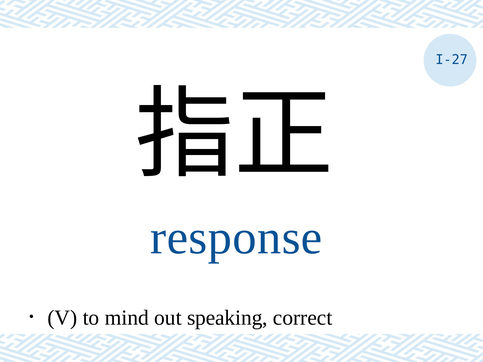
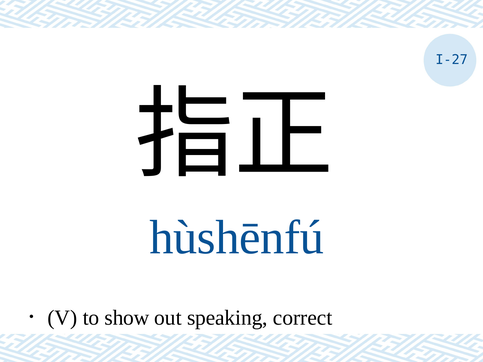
response: response -> hùshēnfú
mind: mind -> show
